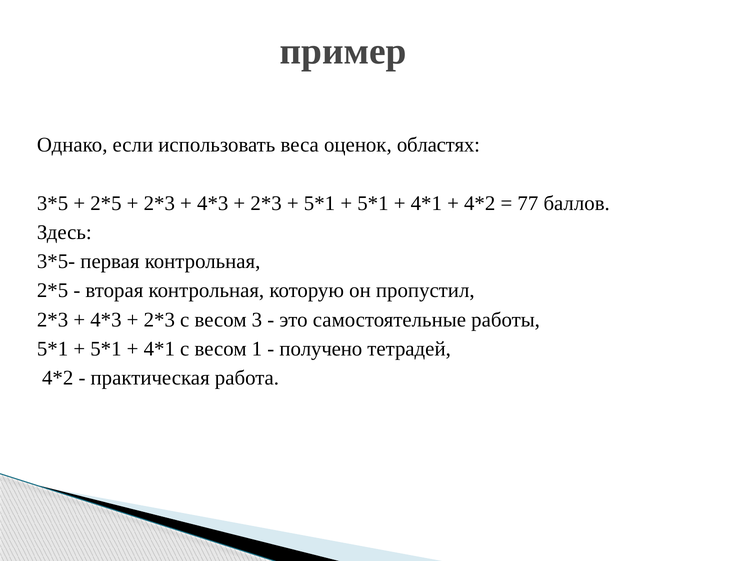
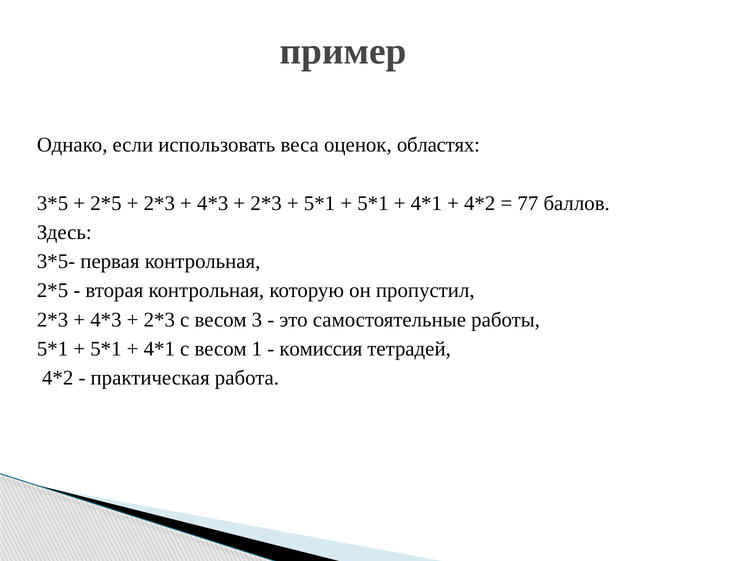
получено: получено -> комиссия
